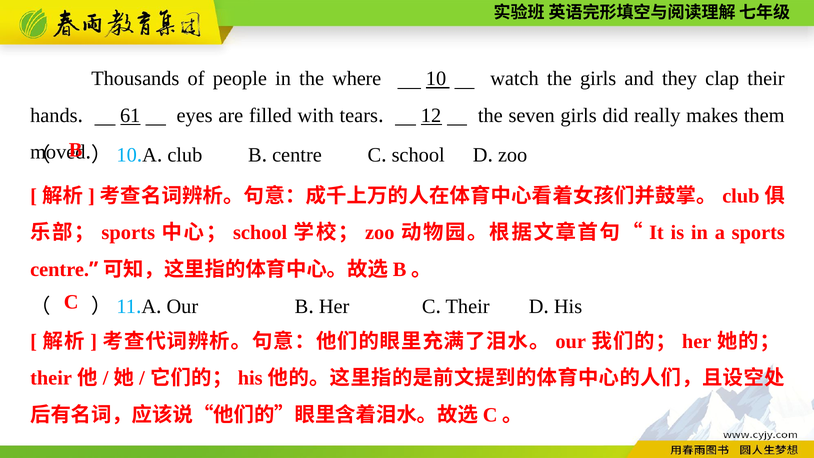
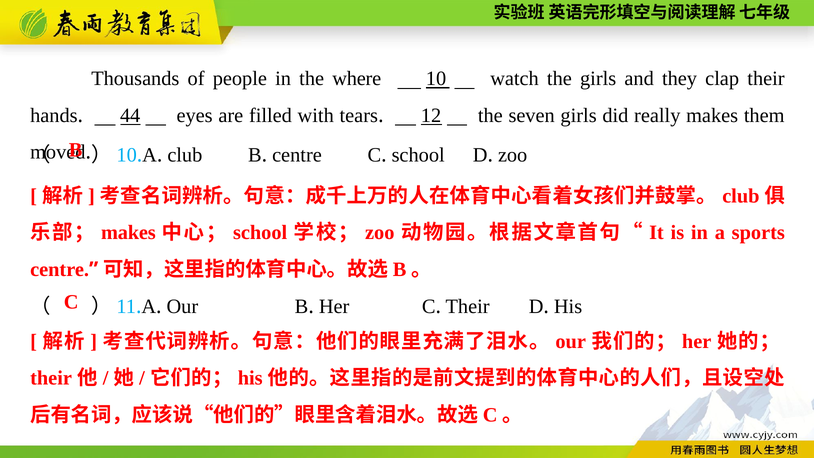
61: 61 -> 44
sports at (128, 233): sports -> makes
